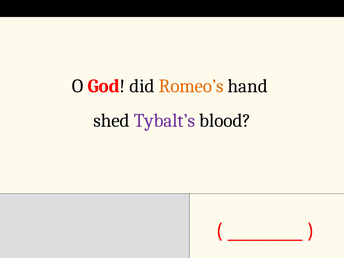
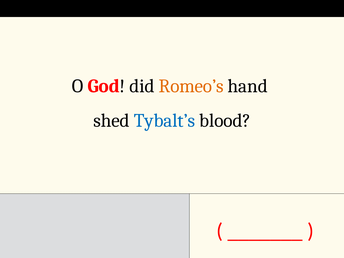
Tybalt’s colour: purple -> blue
